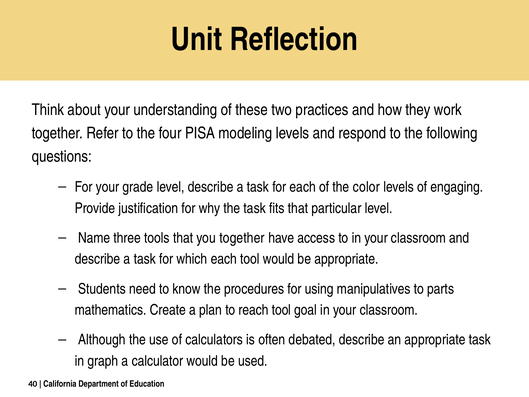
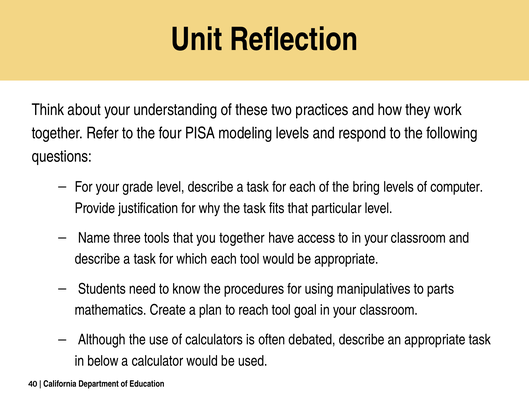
color: color -> bring
engaging: engaging -> computer
graph: graph -> below
